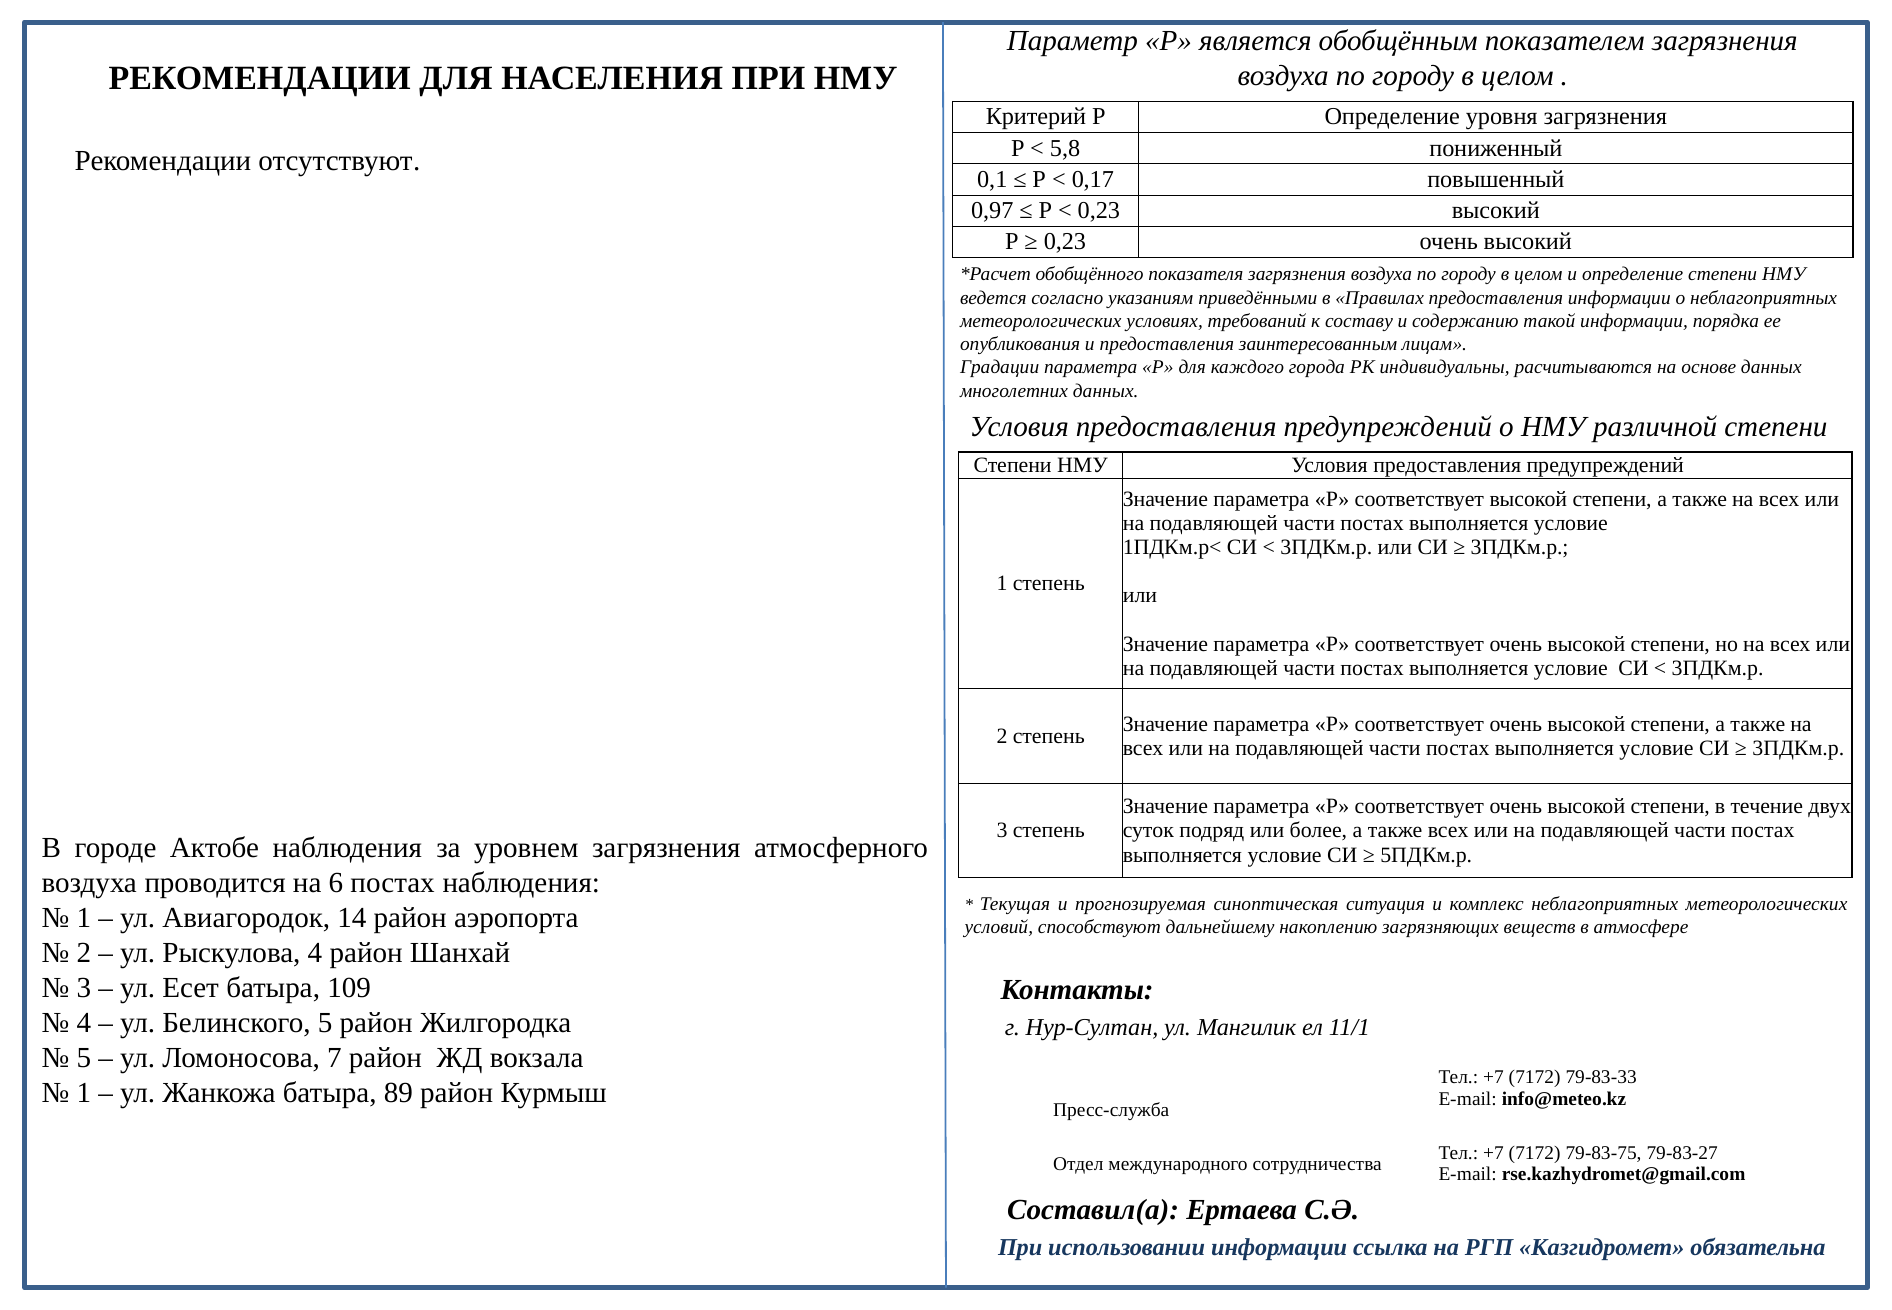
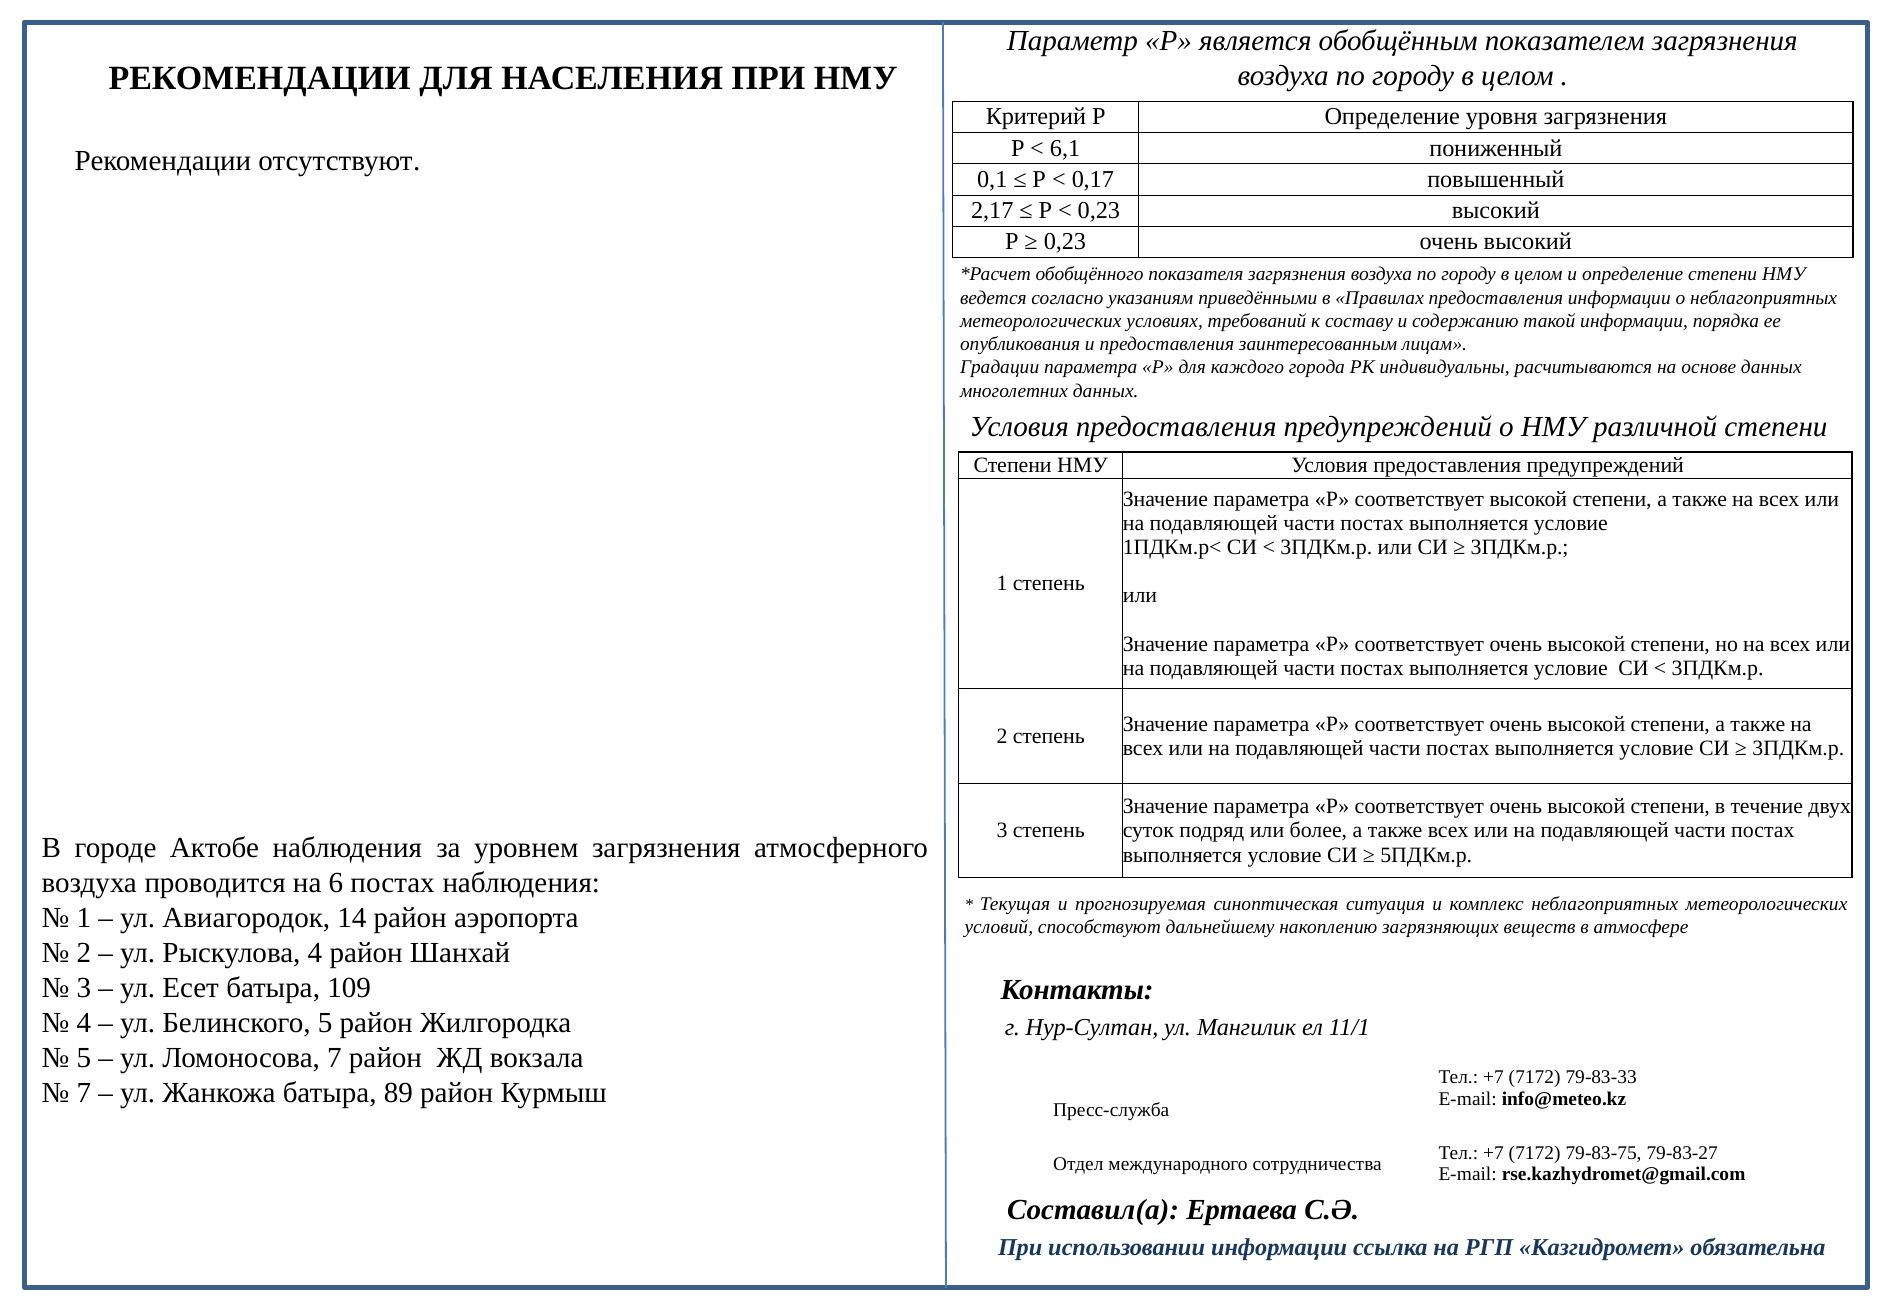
5,8: 5,8 -> 6,1
0,97: 0,97 -> 2,17
1 at (84, 1092): 1 -> 7
